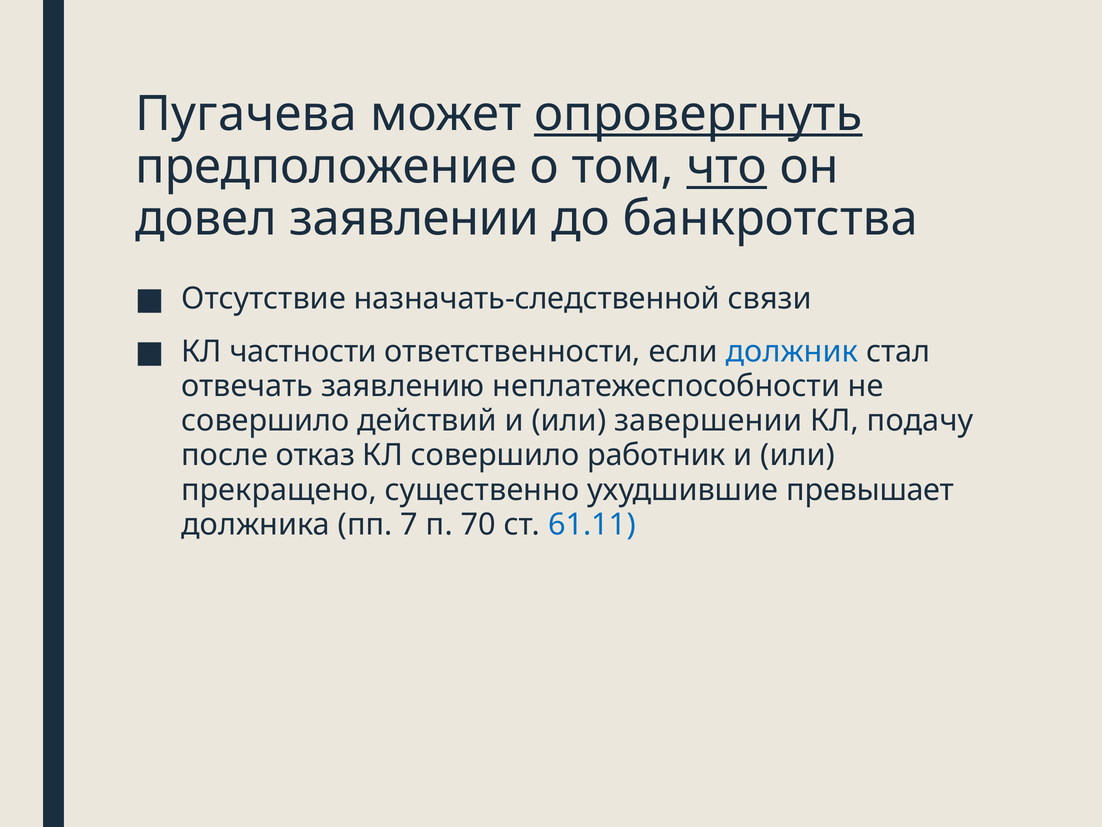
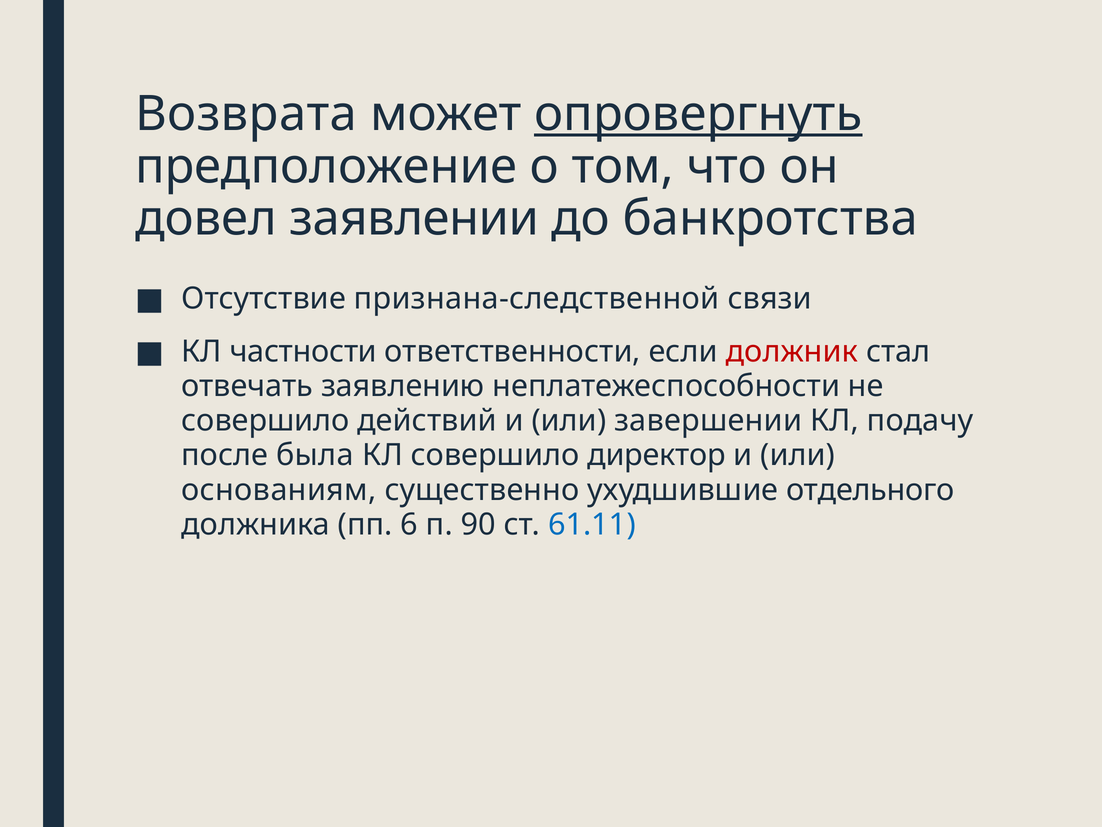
Пугачева: Пугачева -> Возврата
что underline: present -> none
назначать-следственной: назначать-следственной -> признана-следственной
должник colour: blue -> red
отказ: отказ -> была
работник: работник -> директор
прекращено: прекращено -> основаниям
превышает: превышает -> отдельного
7: 7 -> 6
70: 70 -> 90
